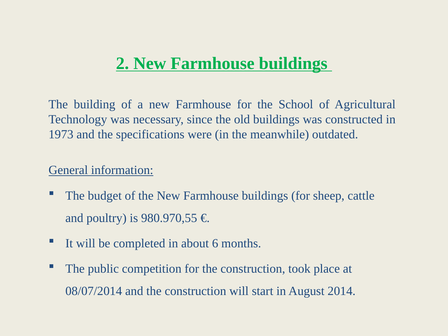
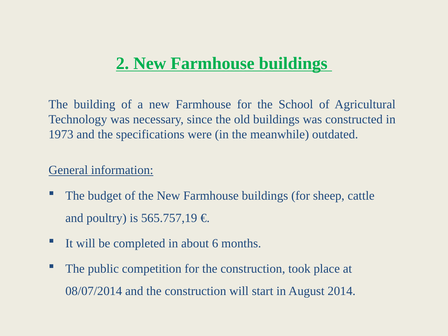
980.970,55: 980.970,55 -> 565.757,19
